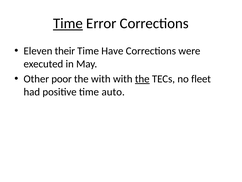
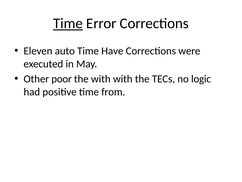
their: their -> auto
the at (142, 79) underline: present -> none
fleet: fleet -> logic
auto: auto -> from
